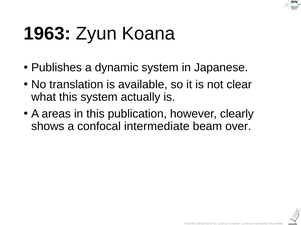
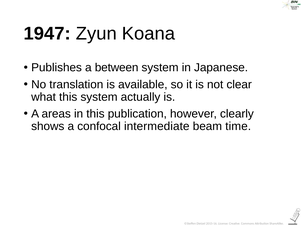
1963: 1963 -> 1947
dynamic: dynamic -> between
over: over -> time
